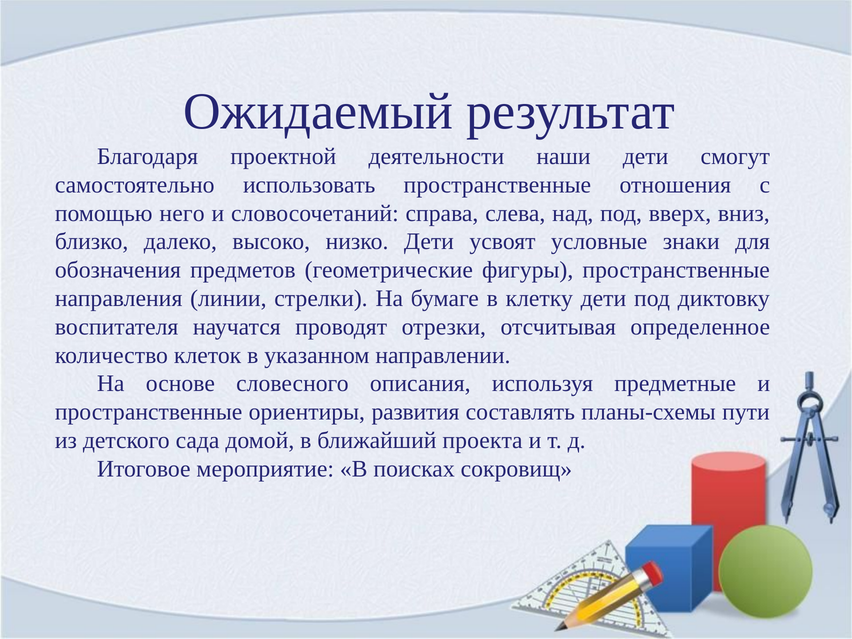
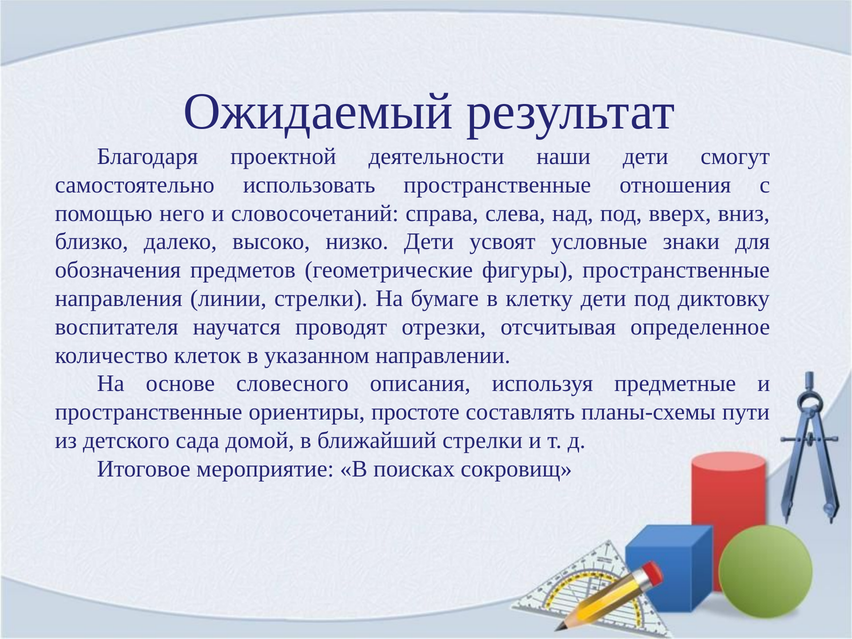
развития: развития -> простоте
ближайший проекта: проекта -> стрелки
